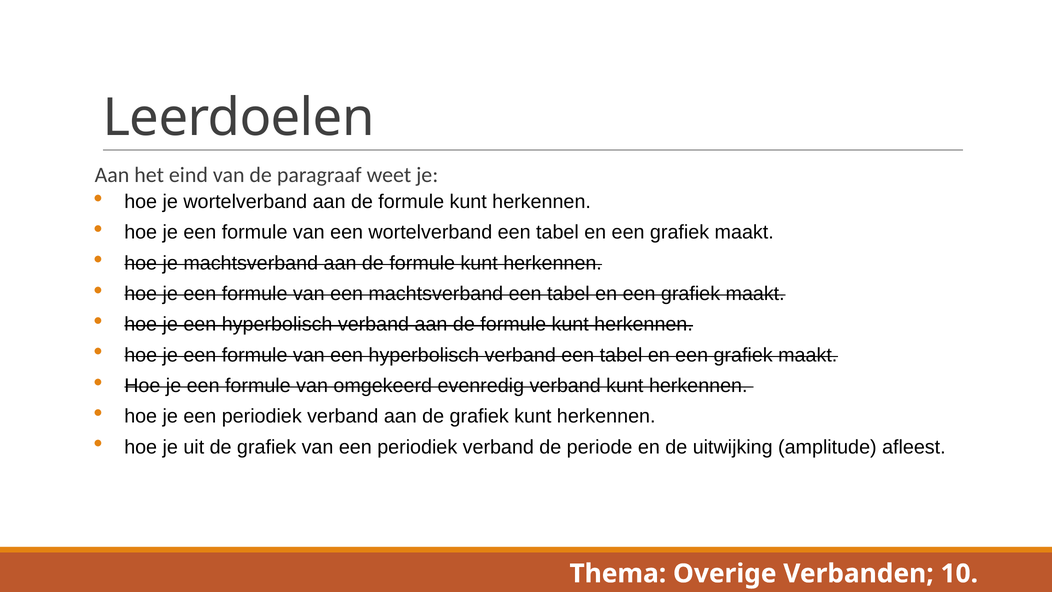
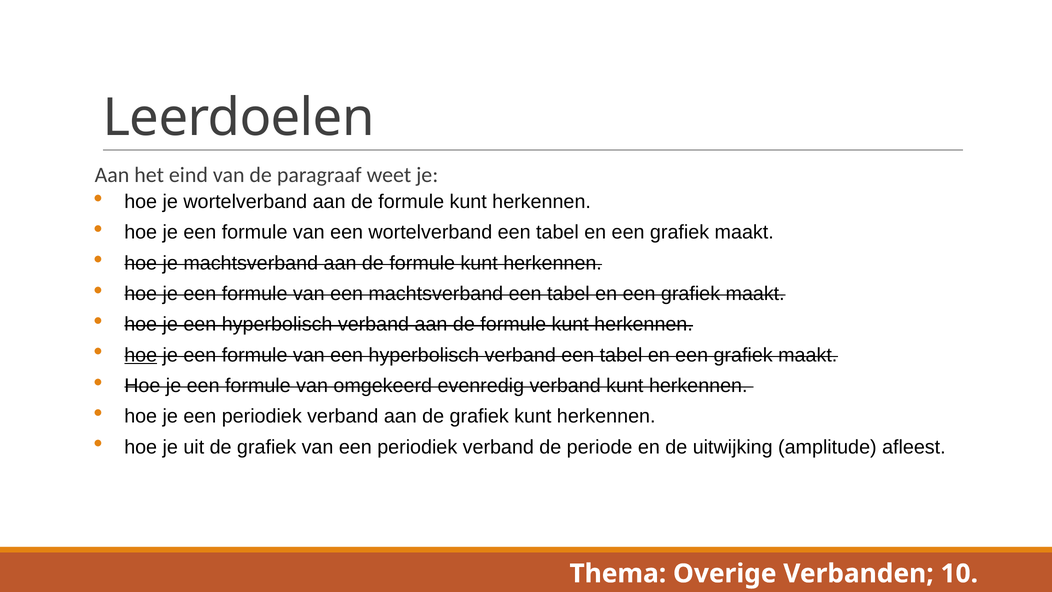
hoe at (141, 355) underline: none -> present
